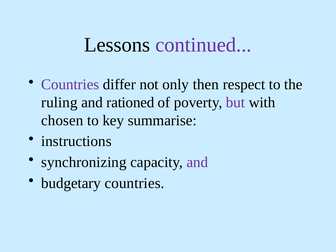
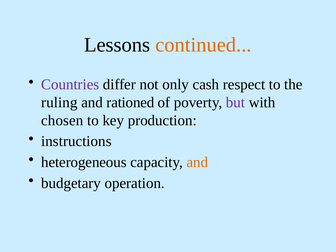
continued colour: purple -> orange
then: then -> cash
summarise: summarise -> production
synchronizing: synchronizing -> heterogeneous
and at (197, 162) colour: purple -> orange
budgetary countries: countries -> operation
